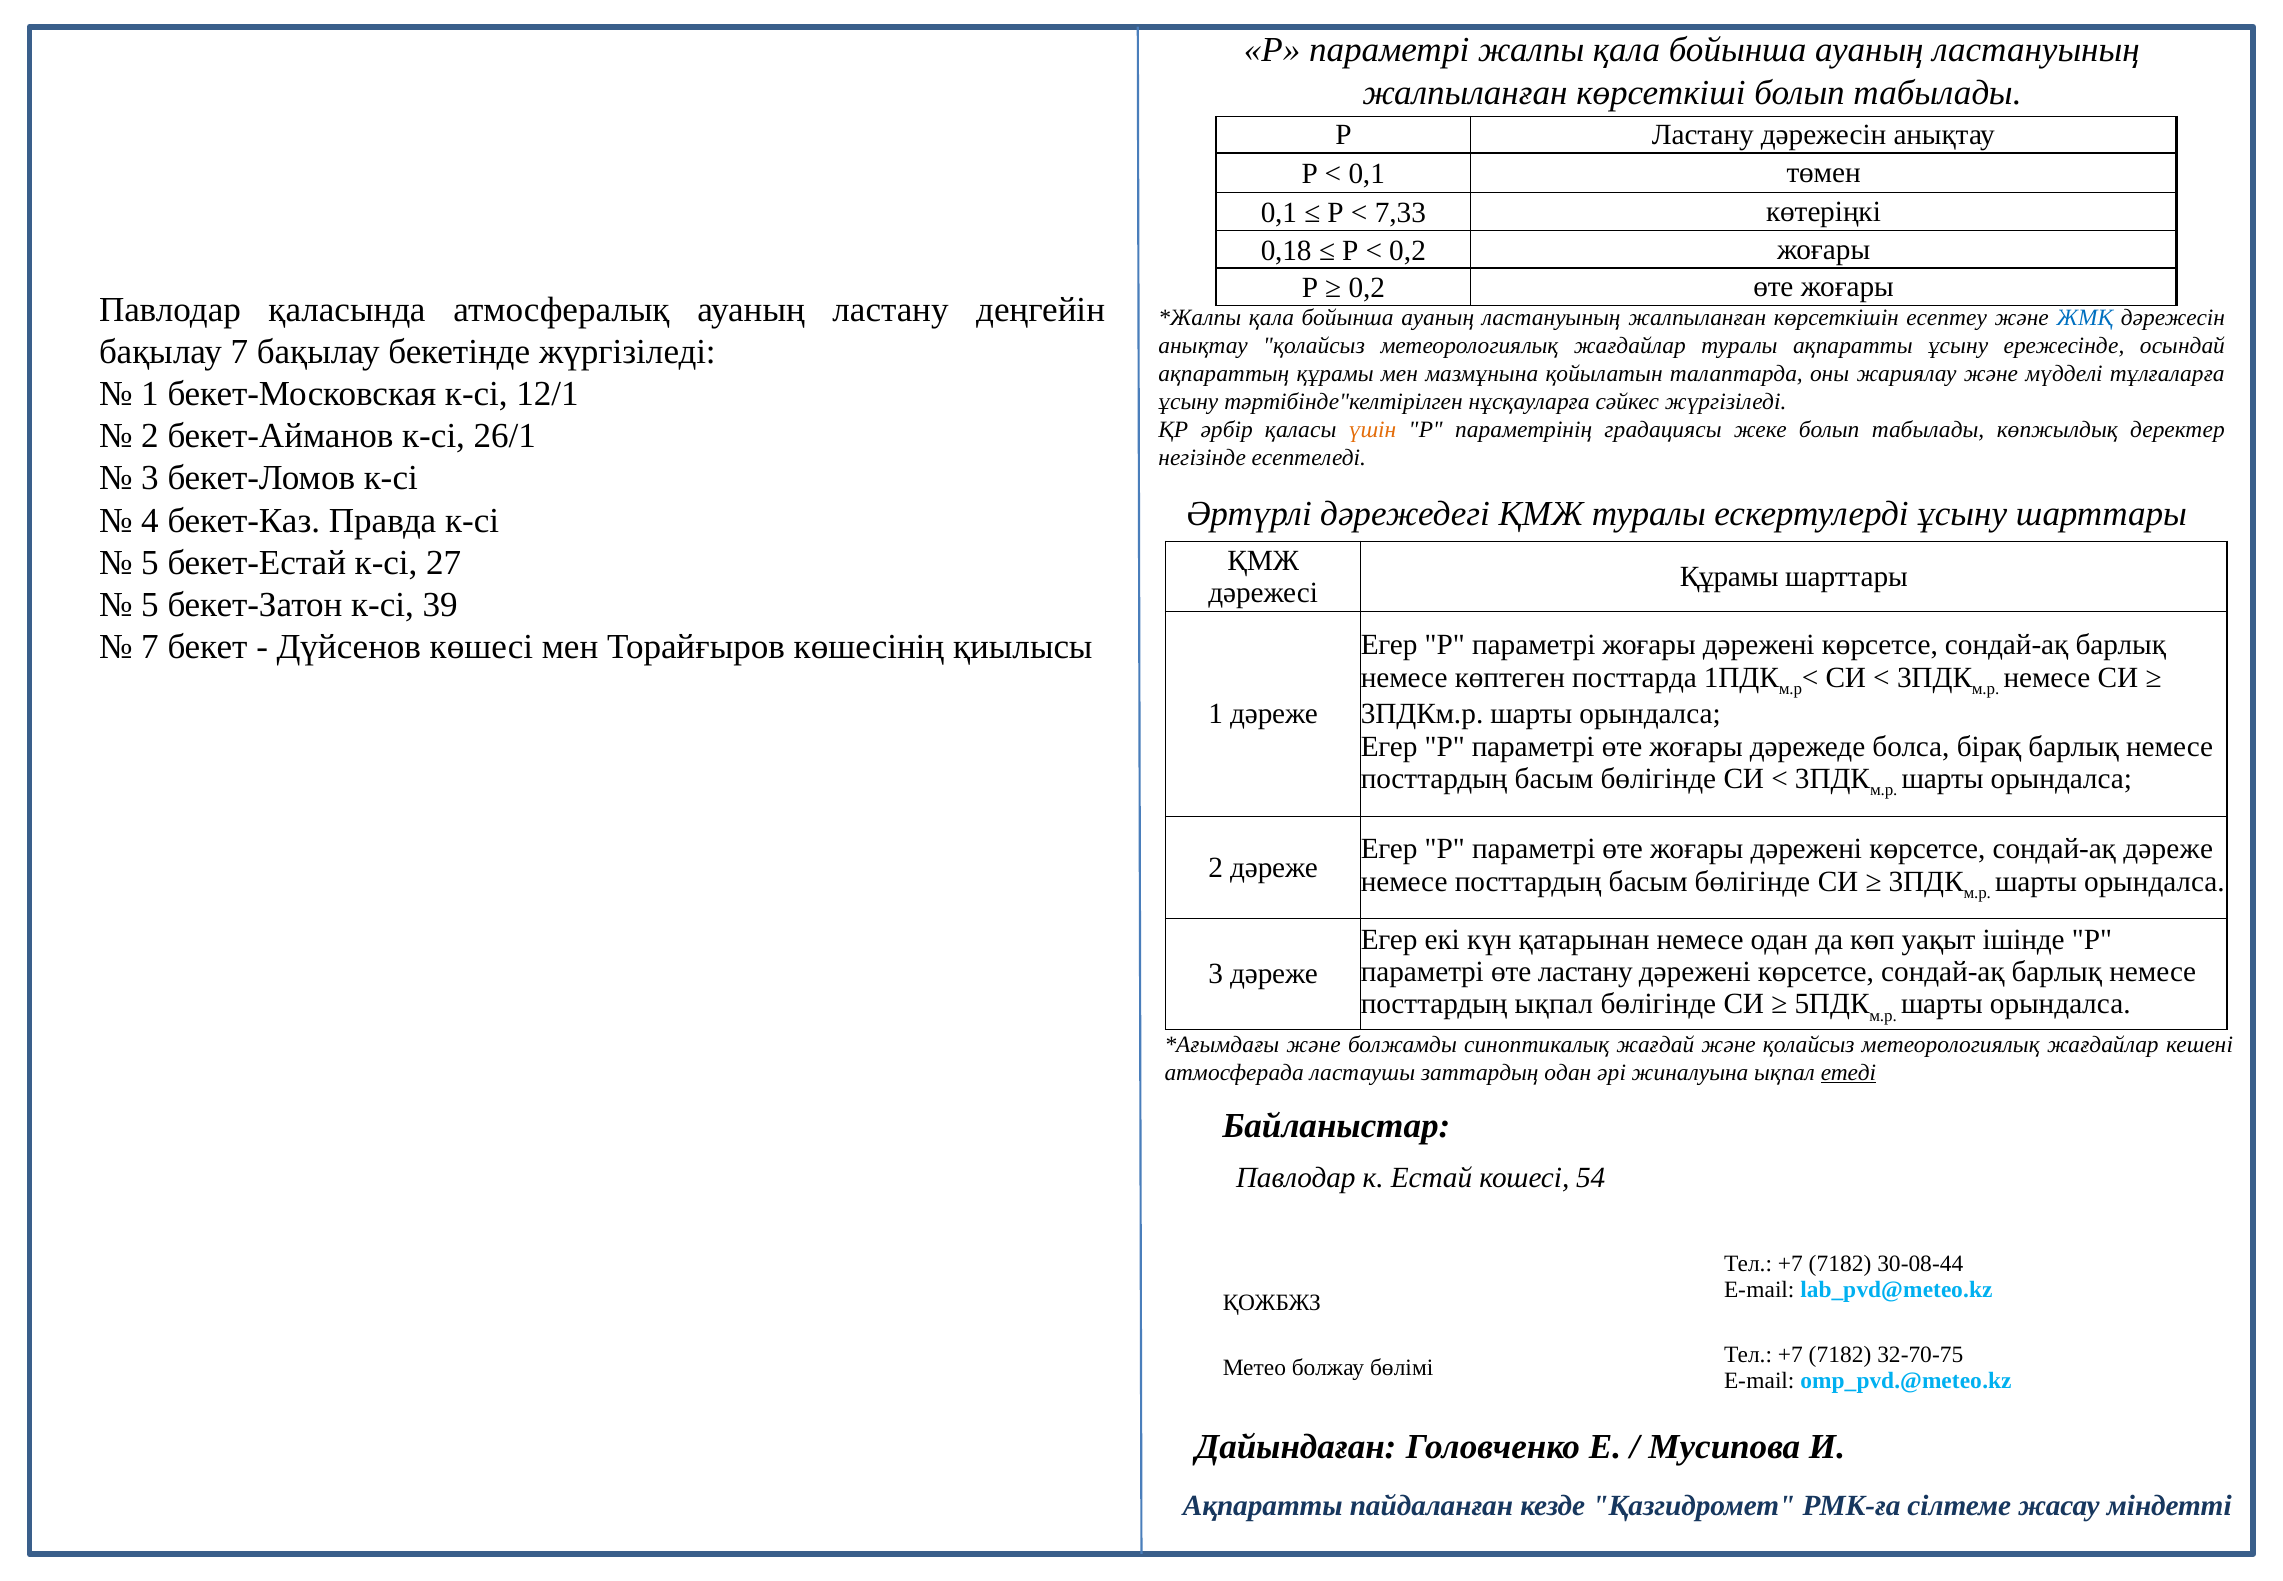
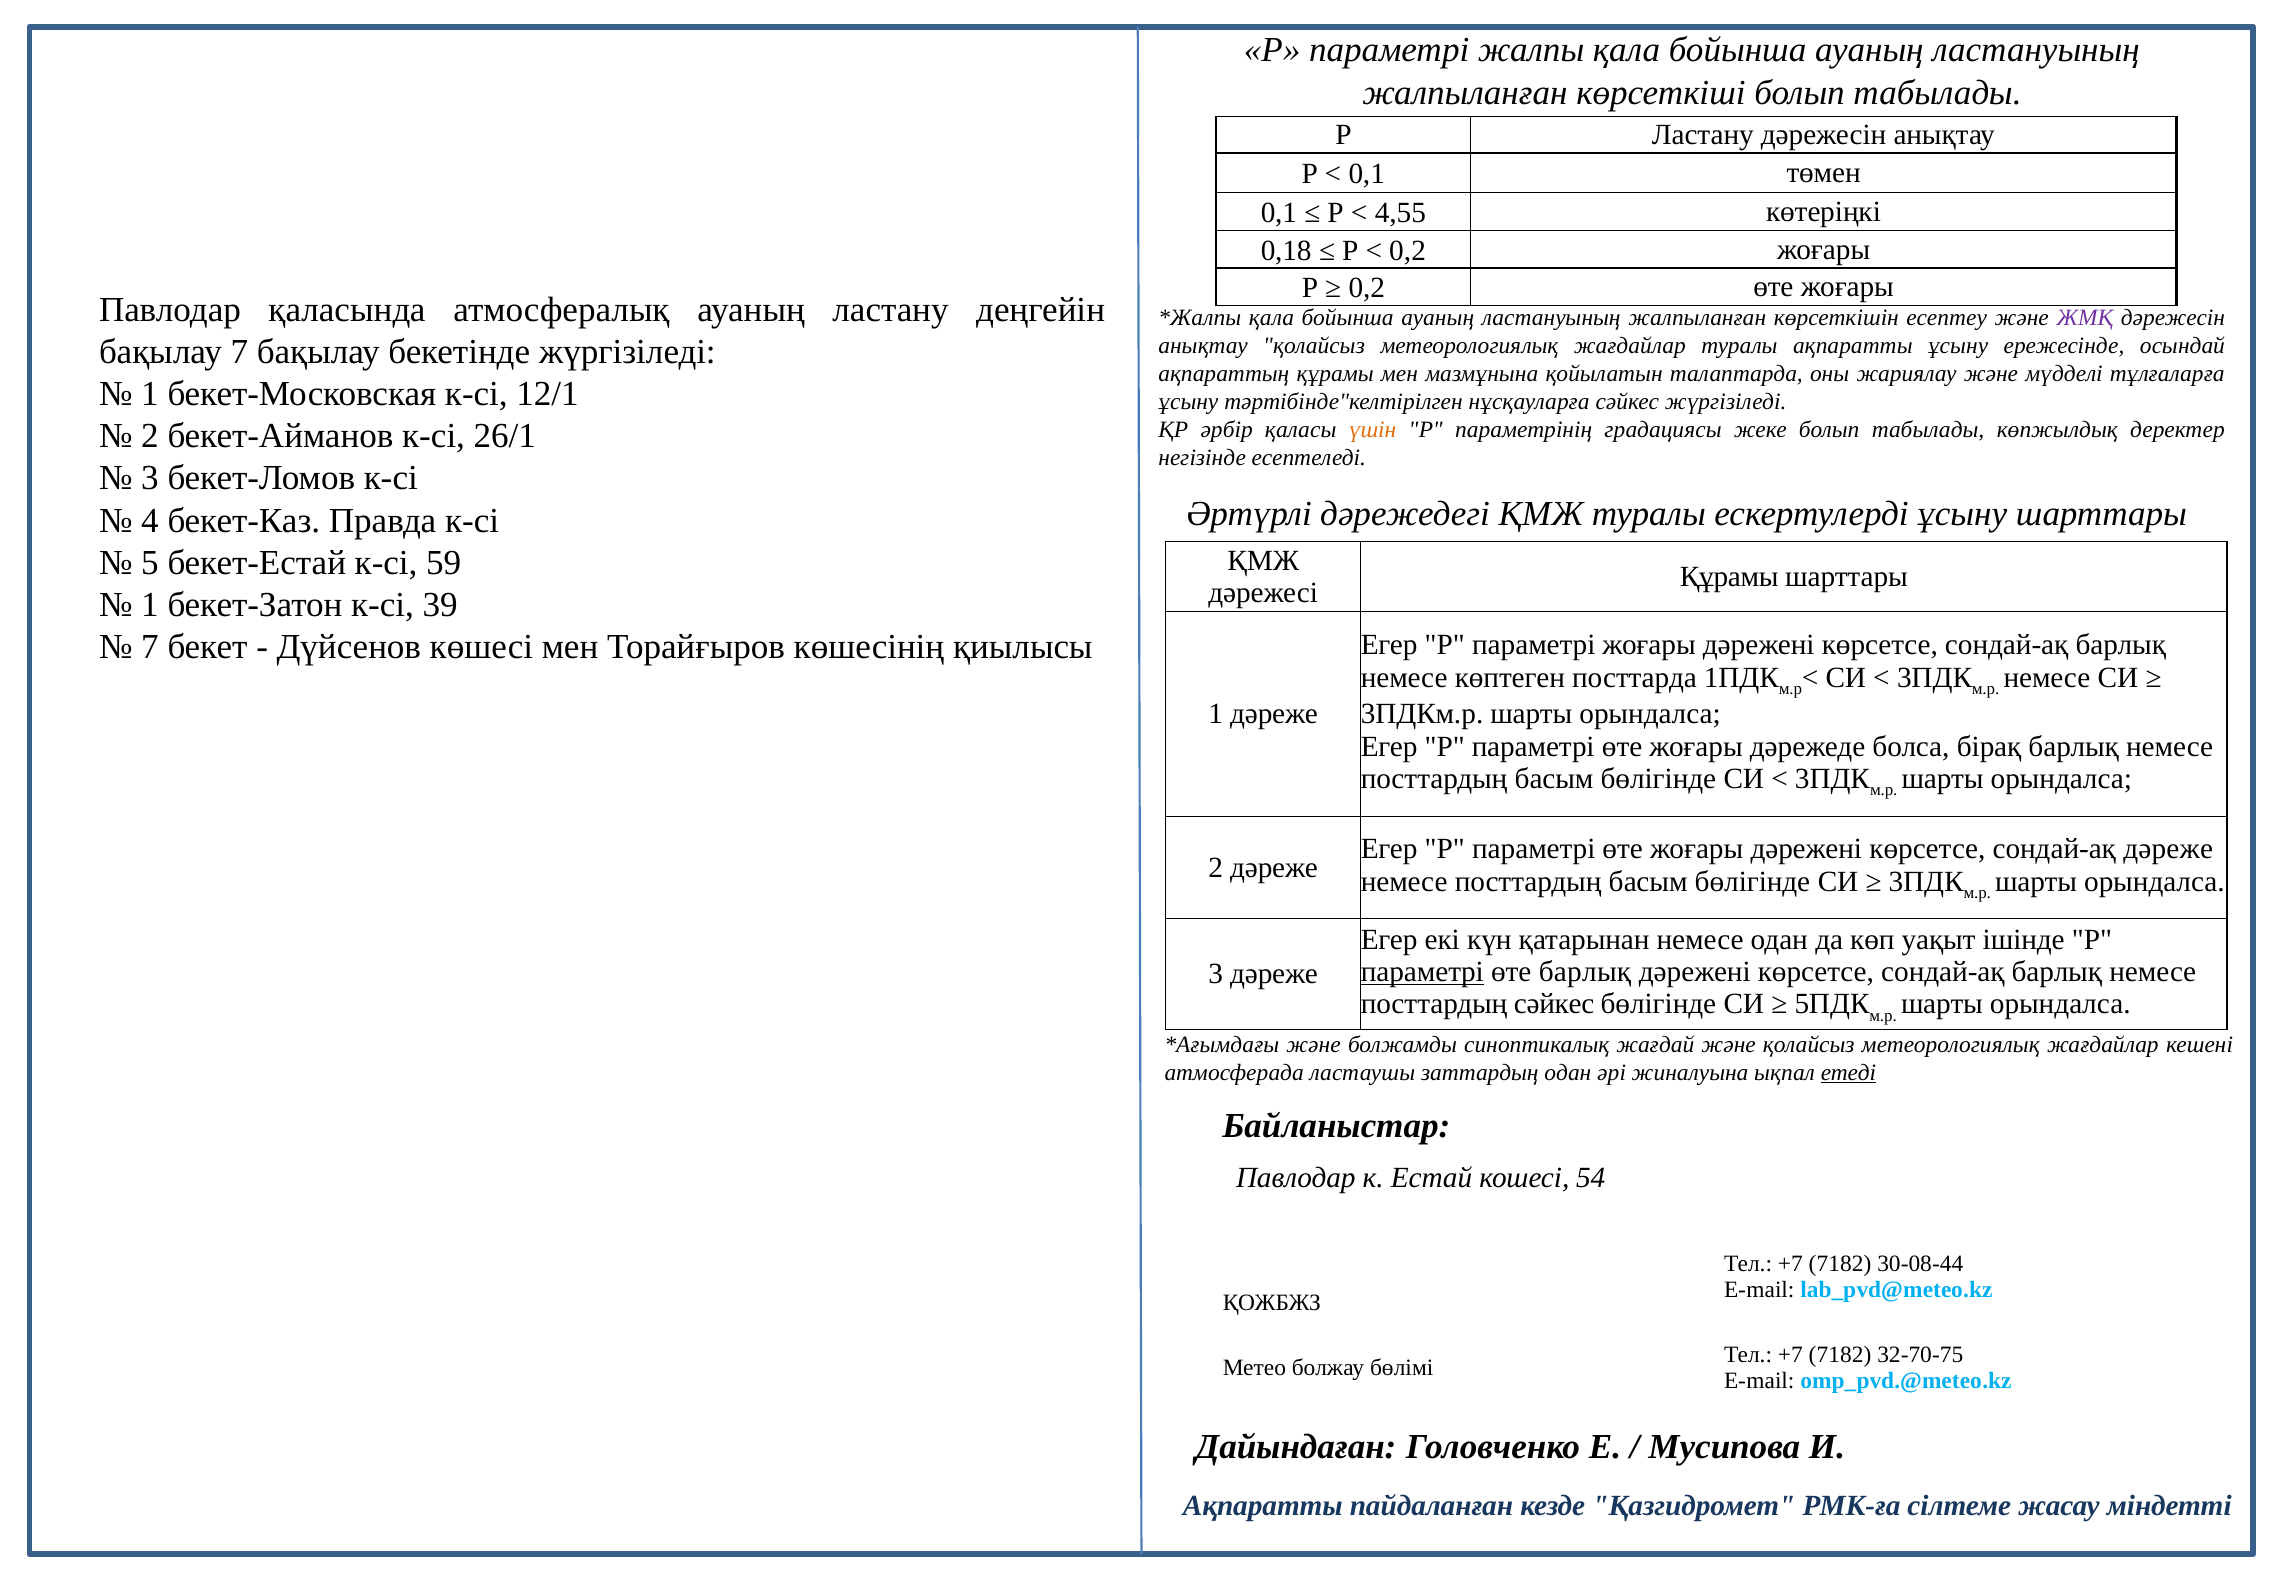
7,33: 7,33 -> 4,55
ЖМҚ colour: blue -> purple
27: 27 -> 59
5 at (150, 605): 5 -> 1
параметрі at (1422, 972) underline: none -> present
өте ластану: ластану -> барлық
посттардың ықпал: ықпал -> сәйкес
